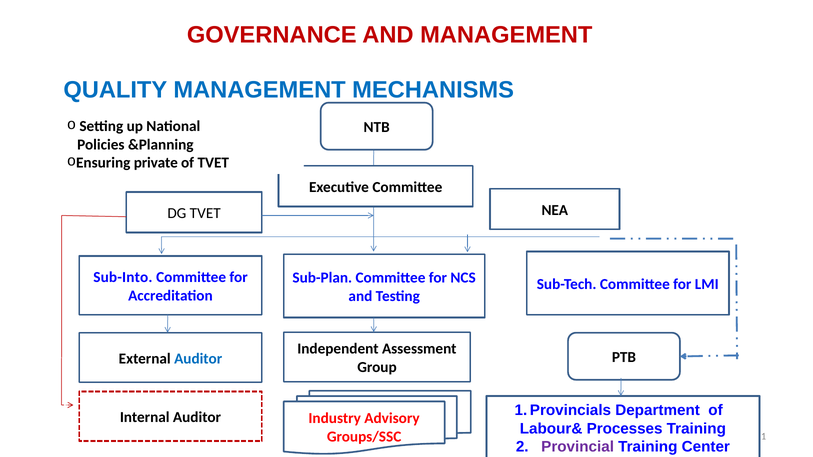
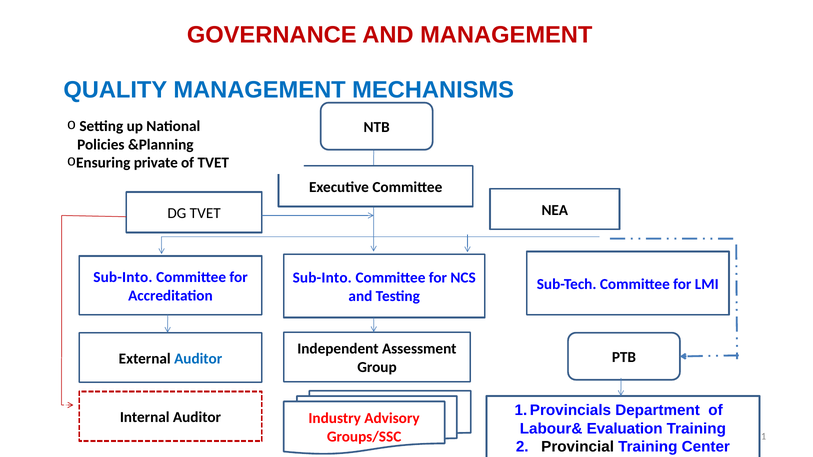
Sub-Plan at (322, 278): Sub-Plan -> Sub-Into
Processes: Processes -> Evaluation
Provincial colour: purple -> black
